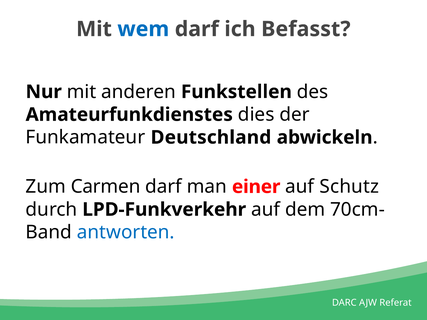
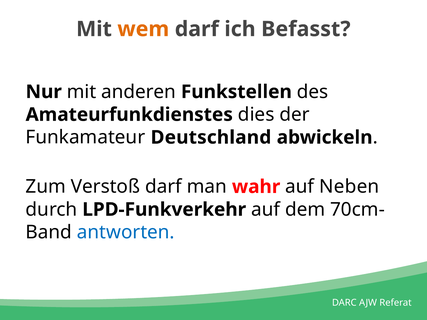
wem colour: blue -> orange
Carmen: Carmen -> Verstoß
einer: einer -> wahr
Schutz: Schutz -> Neben
